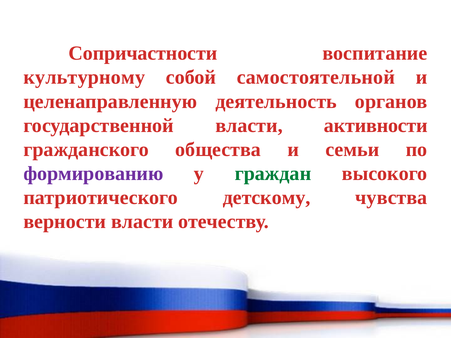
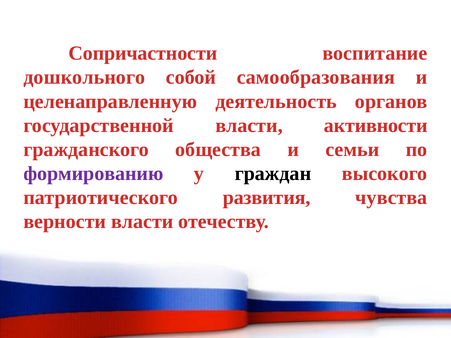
культурному: культурному -> дошкольного
самостоятельной: самостоятельной -> самообразования
граждан colour: green -> black
детскому: детскому -> развития
